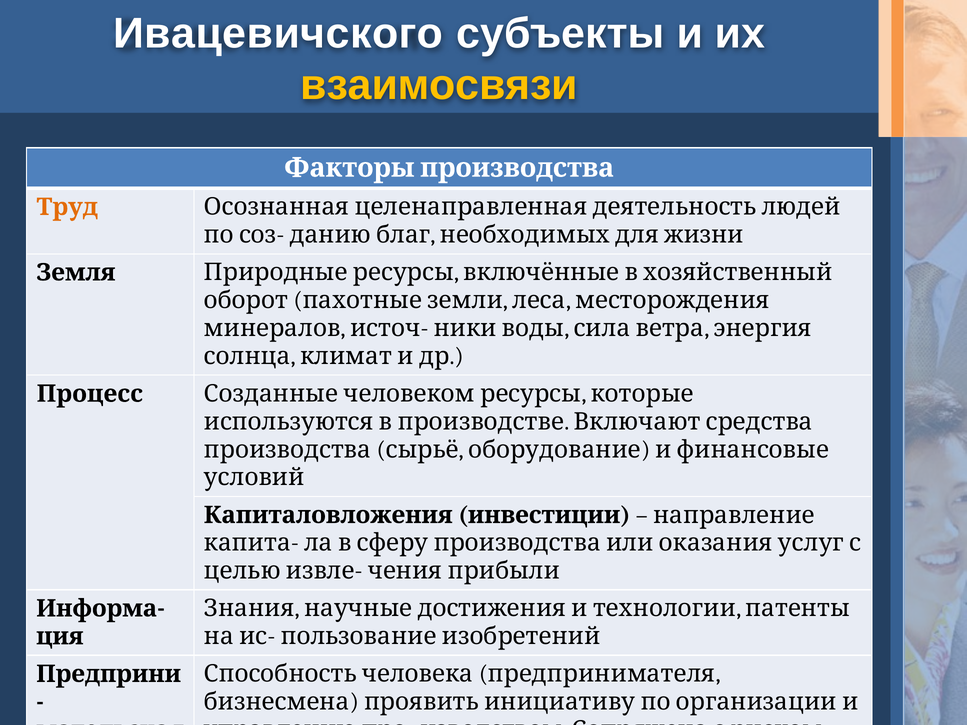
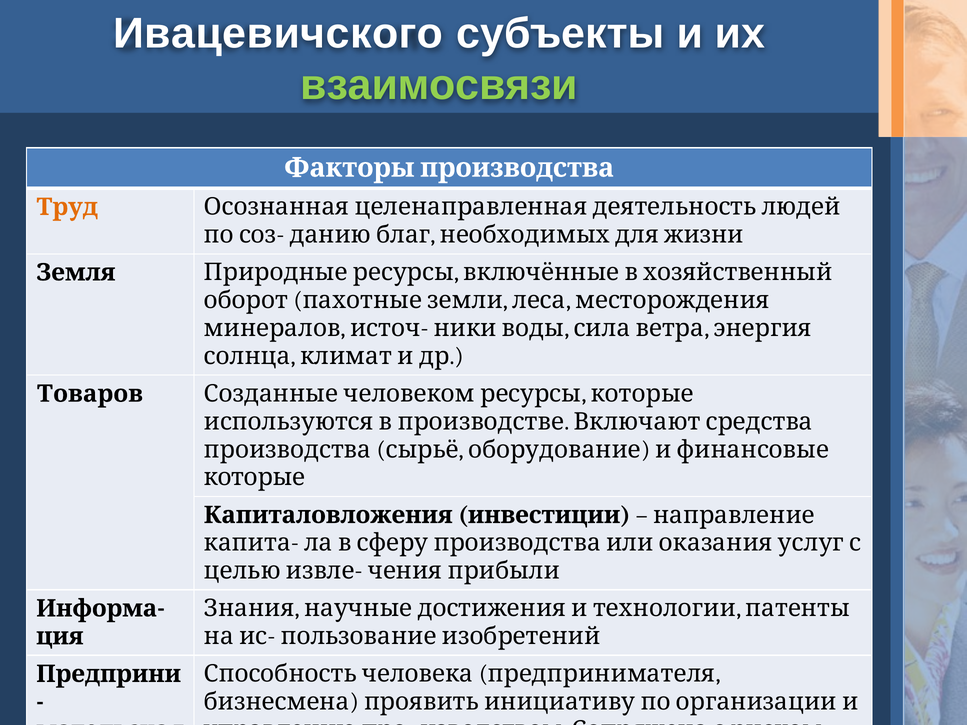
взаимосвязи colour: yellow -> light green
Процесс: Процесс -> Товаров
условий at (254, 478): условий -> которые
